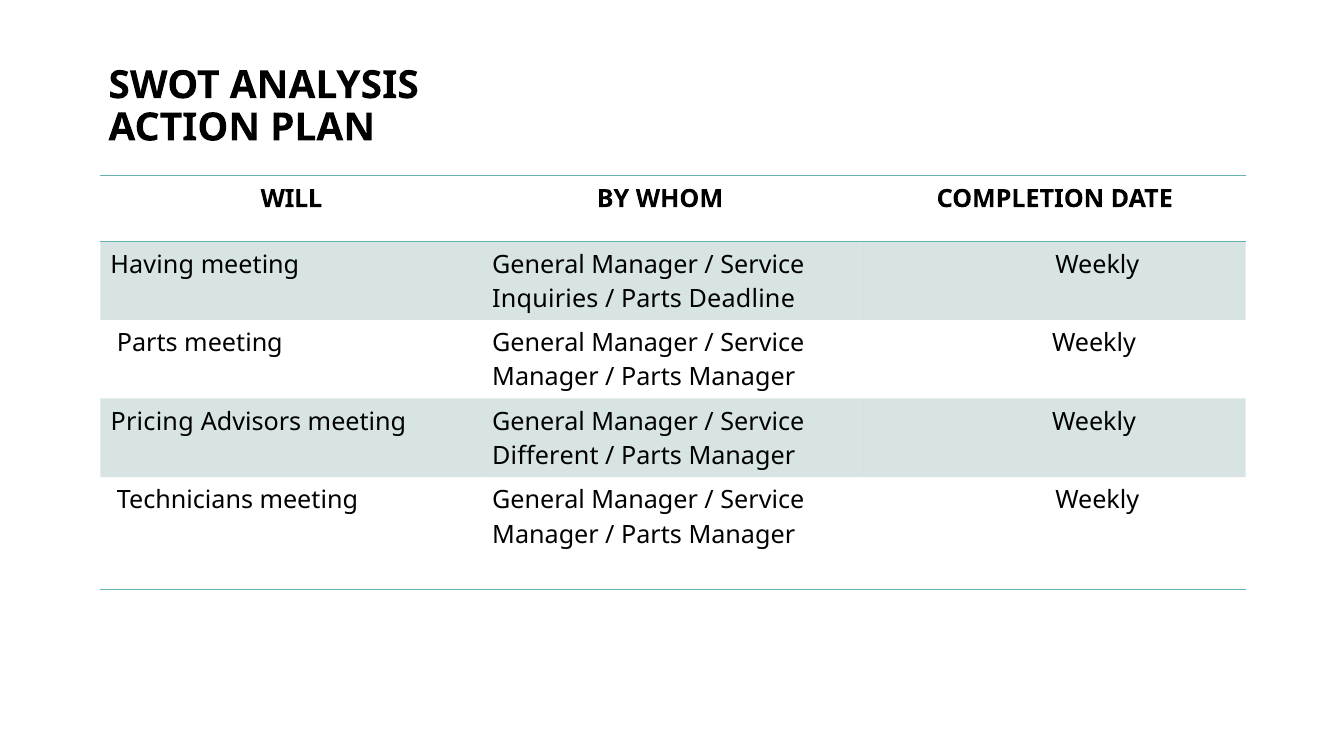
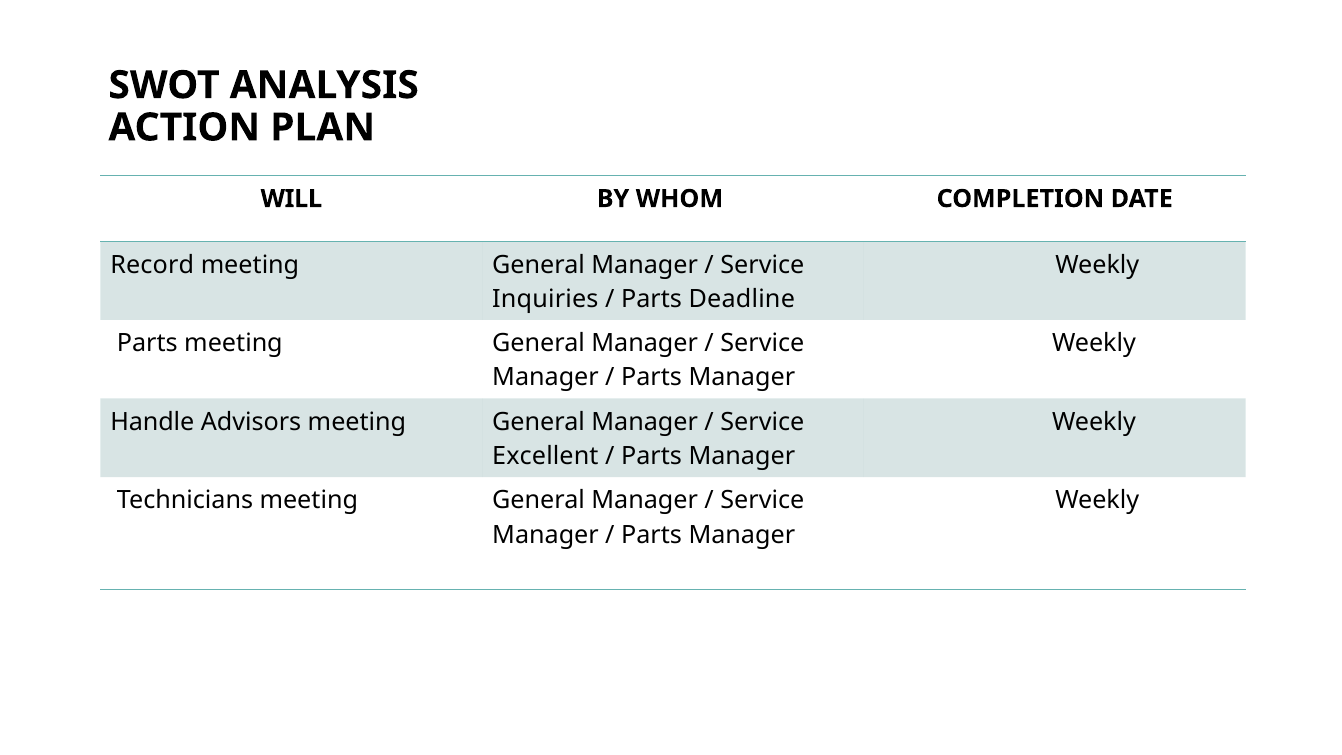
Having: Having -> Record
Pricing: Pricing -> Handle
Different: Different -> Excellent
